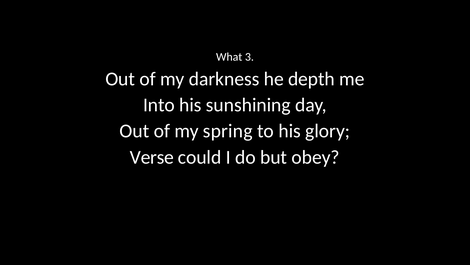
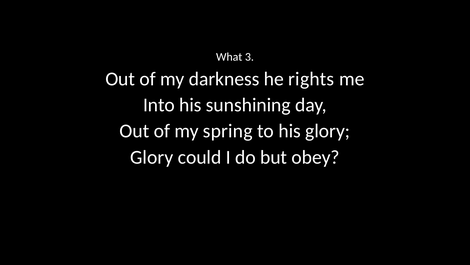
depth: depth -> rights
Verse at (152, 157): Verse -> Glory
